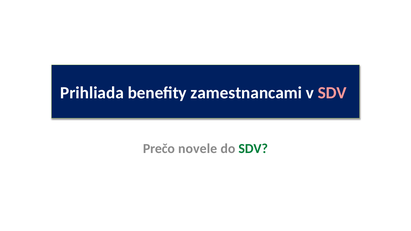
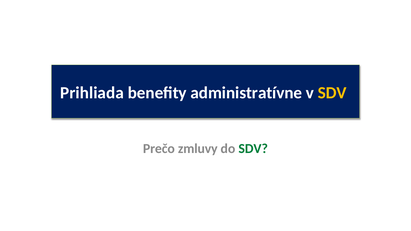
zamestnancami: zamestnancami -> administratívne
SDV at (332, 93) colour: pink -> yellow
novele: novele -> zmluvy
